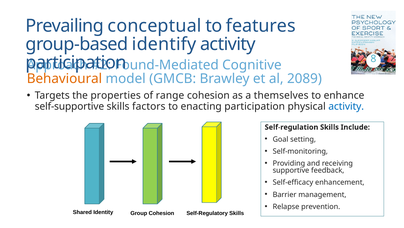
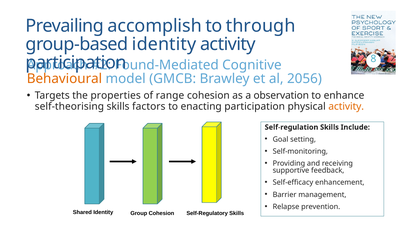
conceptual: conceptual -> accomplish
features: features -> through
group-based identify: identify -> identity
2089: 2089 -> 2056
themselves: themselves -> observation
self-supportive: self-supportive -> self-theorising
activity at (346, 106) colour: blue -> orange
